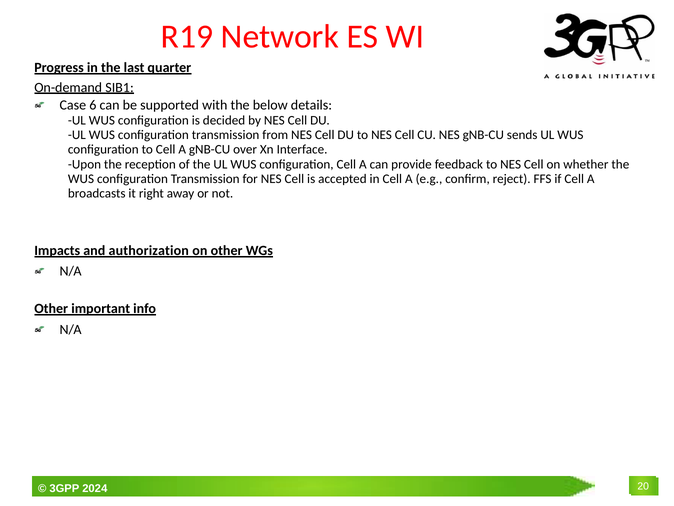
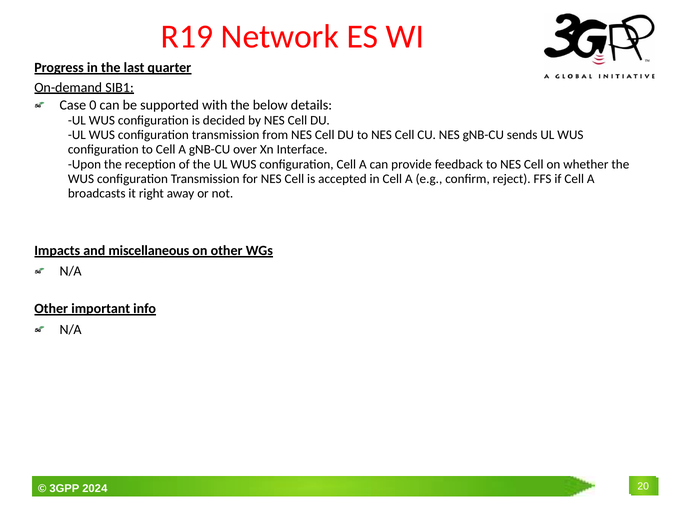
6: 6 -> 0
authorization: authorization -> miscellaneous
